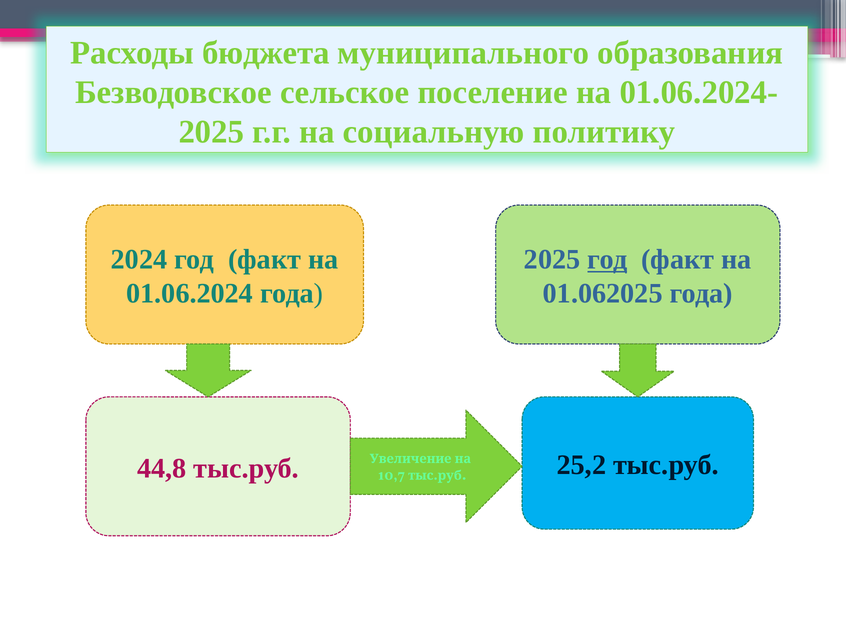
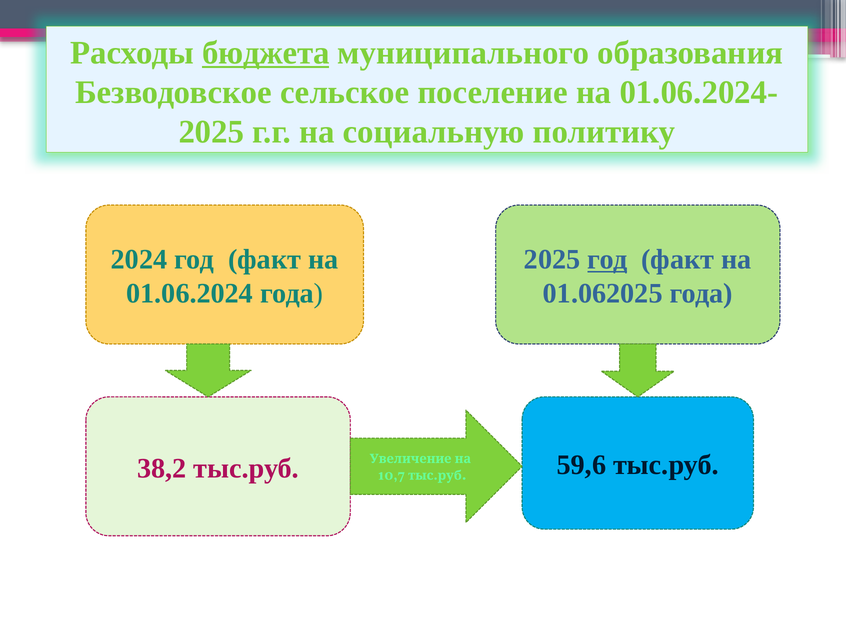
бюджета underline: none -> present
44,8: 44,8 -> 38,2
25,2: 25,2 -> 59,6
